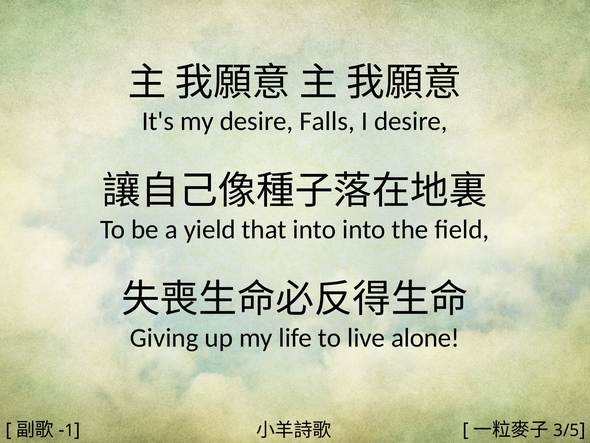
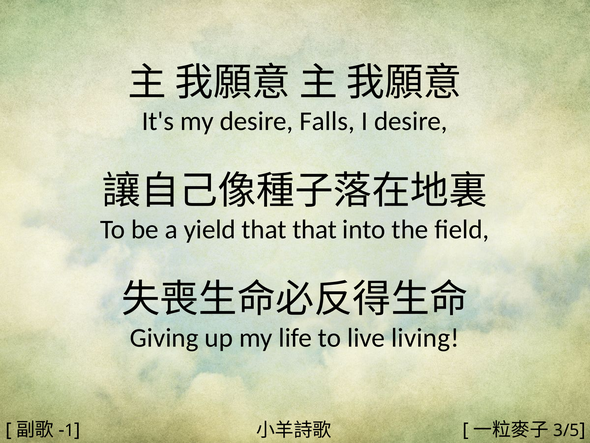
that into: into -> that
alone: alone -> living
